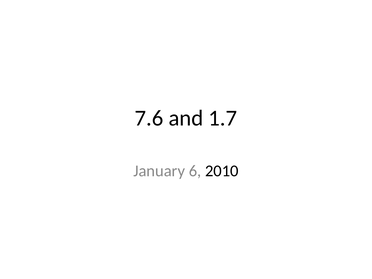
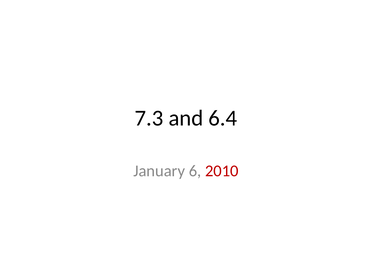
7.6: 7.6 -> 7.3
1.7: 1.7 -> 6.4
2010 colour: black -> red
